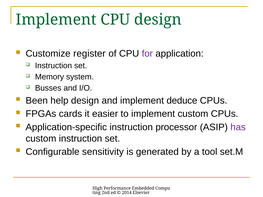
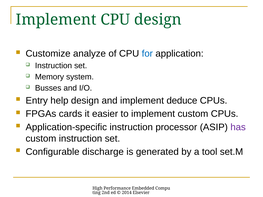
register: register -> analyze
for colour: purple -> blue
Been: Been -> Entry
sensitivity: sensitivity -> discharge
